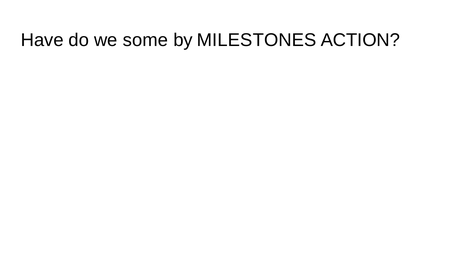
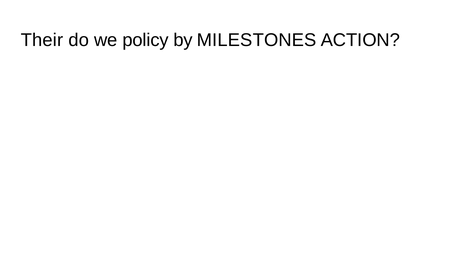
Have: Have -> Their
some: some -> policy
